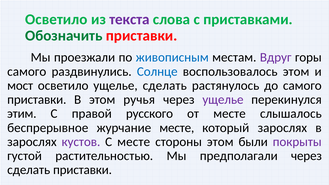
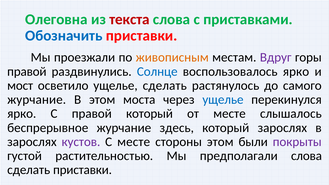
Осветило at (56, 19): Осветило -> Олеговна
текста colour: purple -> red
Обозначить colour: green -> blue
живописным colour: blue -> orange
самого at (27, 72): самого -> правой
воспользовалось этом: этом -> ярко
приставки at (37, 100): приставки -> журчание
ручья: ручья -> моста
ущелье at (223, 100) colour: purple -> blue
этим at (22, 114): этим -> ярко
правой русского: русского -> который
журчание месте: месте -> здесь
предполагали через: через -> слова
